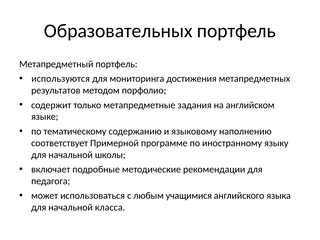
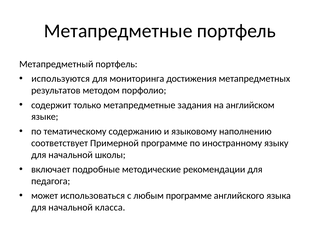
Образовательных at (118, 31): Образовательных -> Метапредметные
любым учащимися: учащимися -> программе
